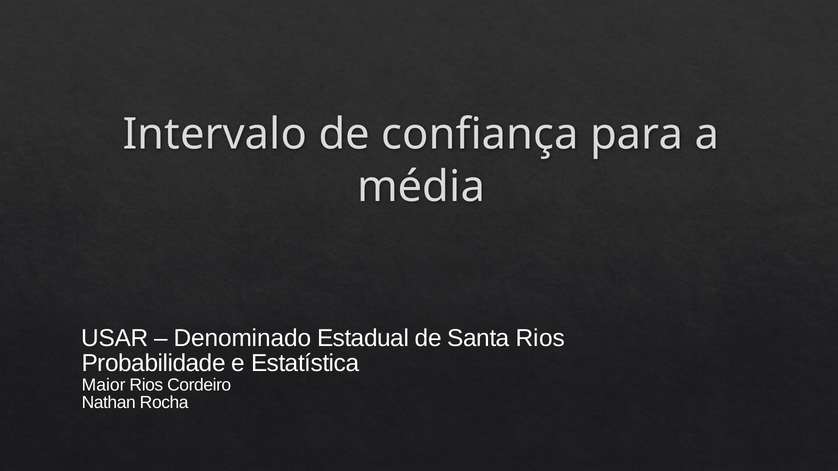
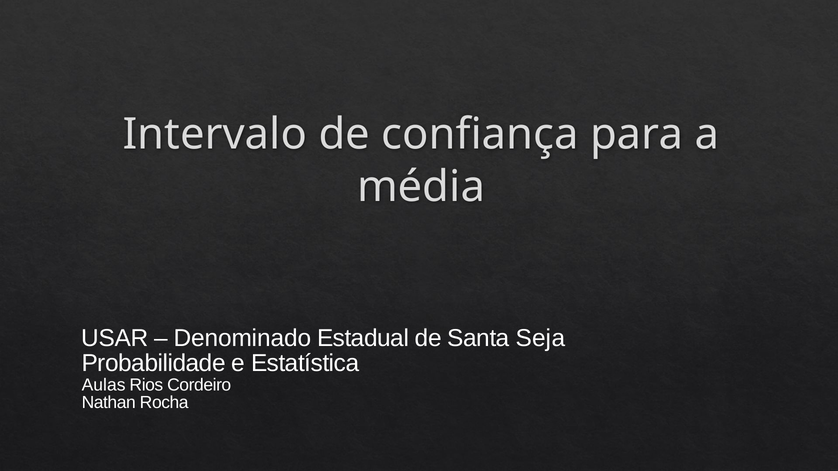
Santa Rios: Rios -> Seja
Maior: Maior -> Aulas
